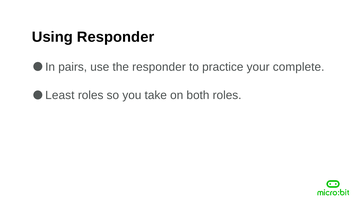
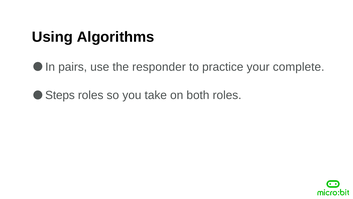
Using Responder: Responder -> Algorithms
Least: Least -> Steps
